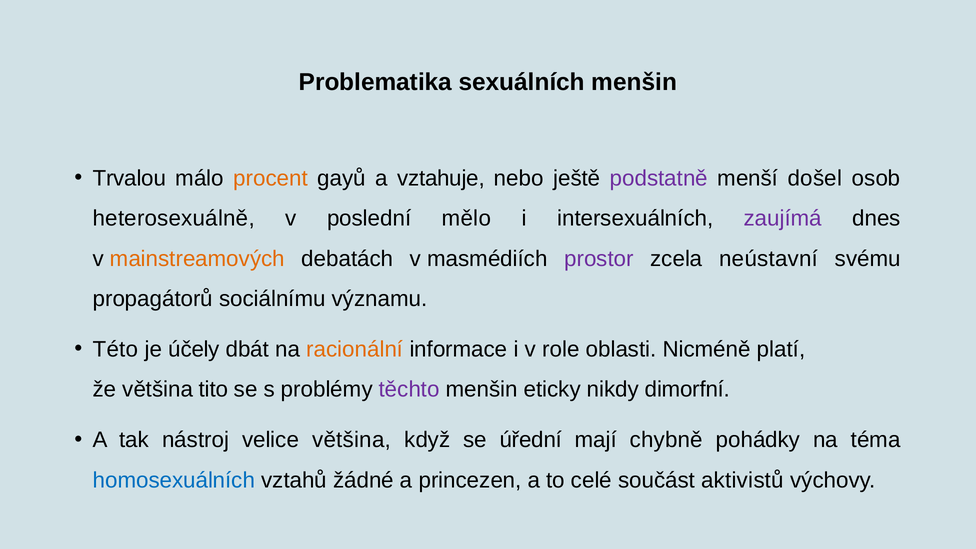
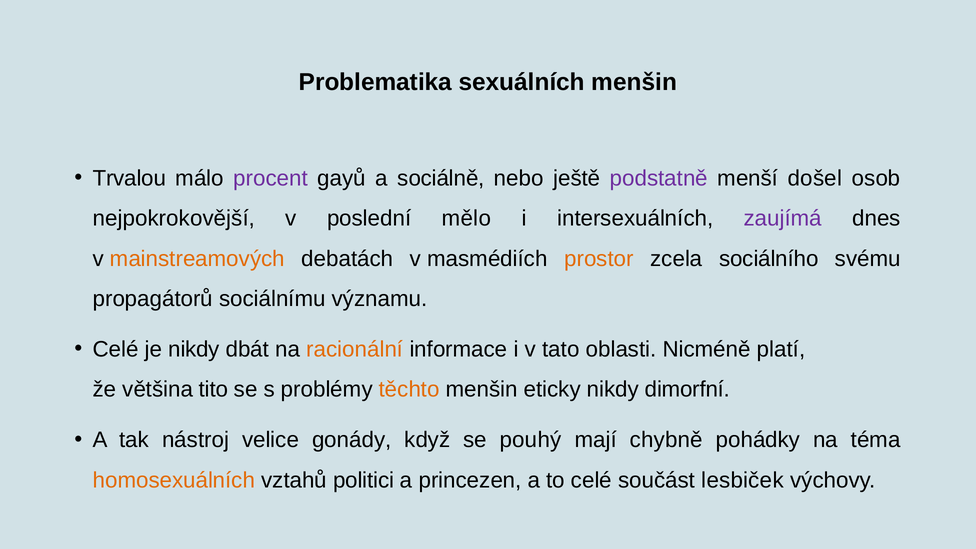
procent colour: orange -> purple
vztahuje: vztahuje -> sociálně
heterosexuálně: heterosexuálně -> nejpokrokovější
prostor colour: purple -> orange
neústavní: neústavní -> sociálního
Této at (115, 349): Této -> Celé
je účely: účely -> nikdy
role: role -> tato
těchto colour: purple -> orange
velice většina: většina -> gonády
úřední: úřední -> pouhý
homosexuálních colour: blue -> orange
žádné: žádné -> politici
aktivistů: aktivistů -> lesbiček
